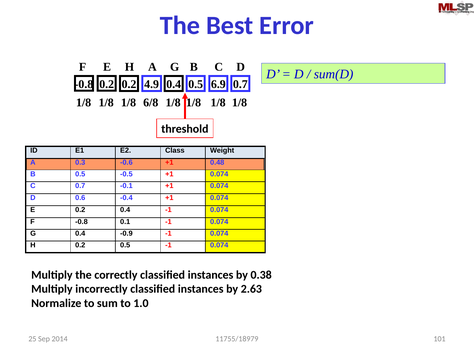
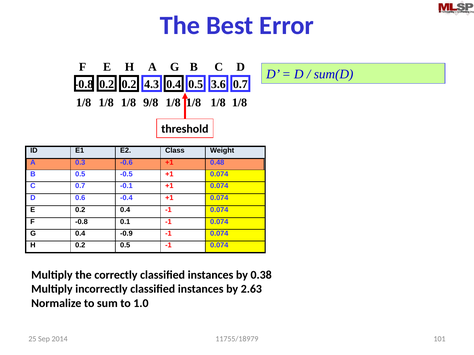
4.9: 4.9 -> 4.3
6.9: 6.9 -> 3.6
6/8: 6/8 -> 9/8
